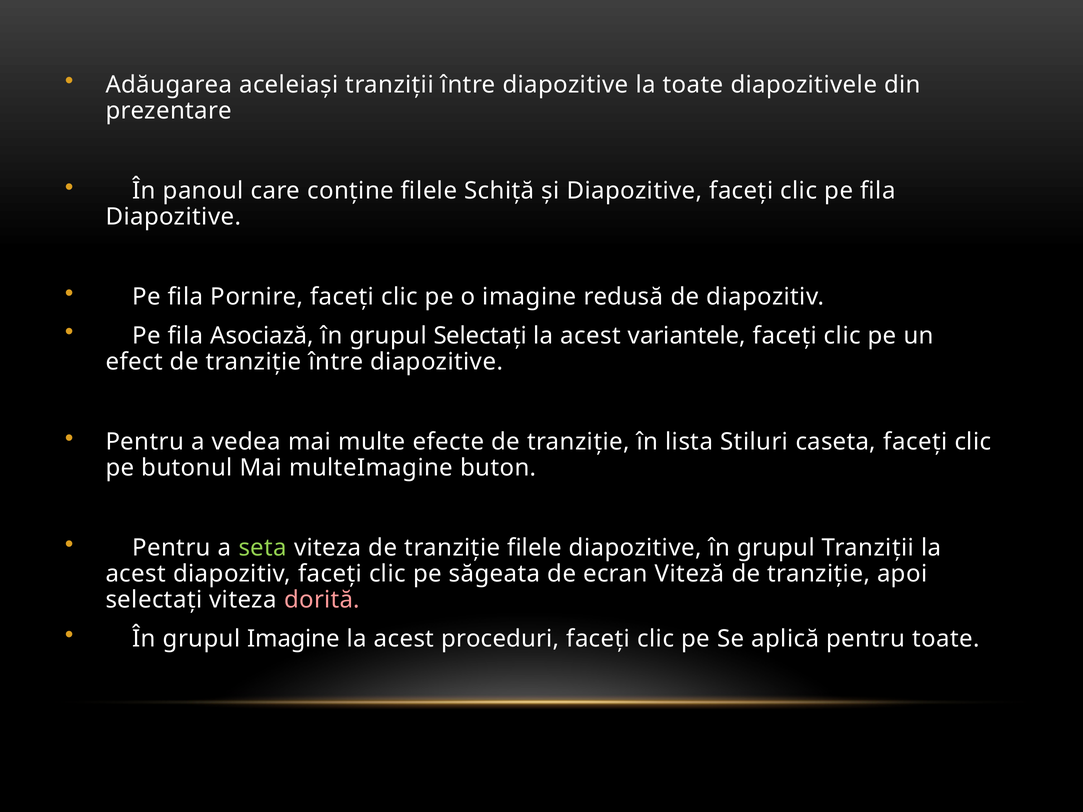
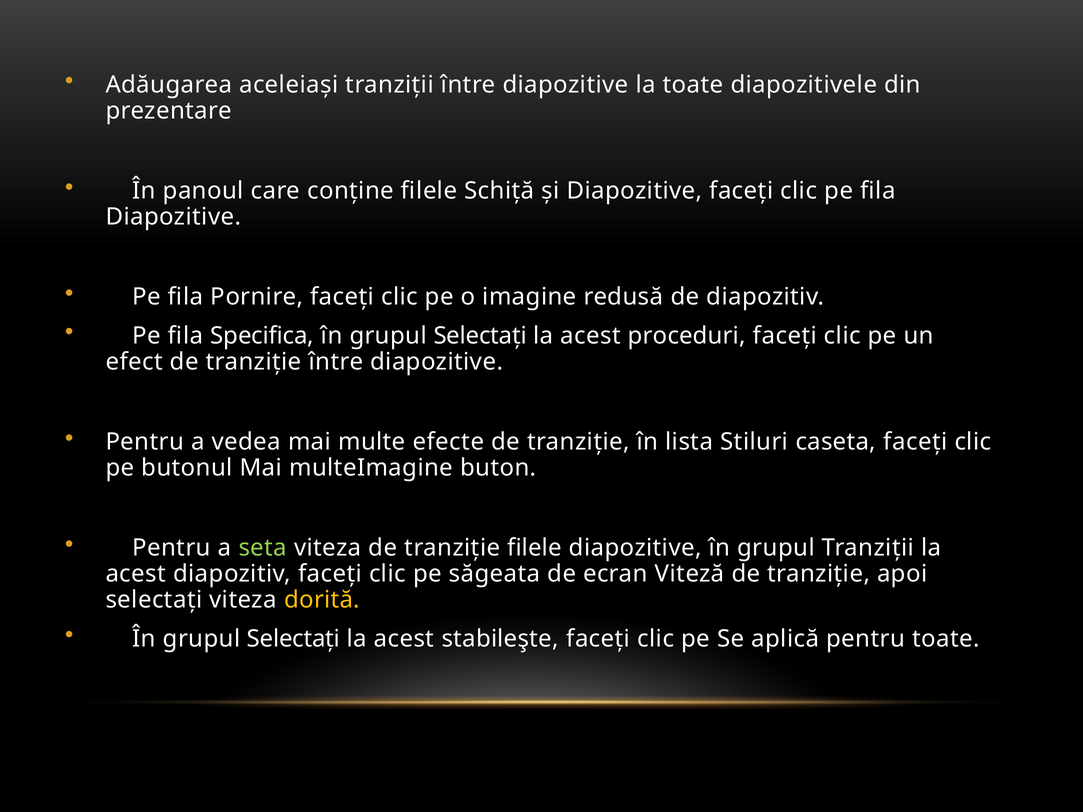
Asociază: Asociază -> Specifica
variantele: variantele -> proceduri
dorită colour: pink -> yellow
Imagine at (294, 639): Imagine -> Selectați
proceduri: proceduri -> stabileşte
